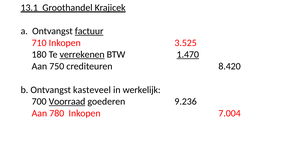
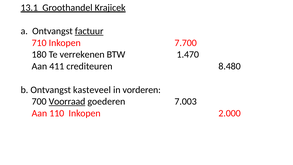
3.525: 3.525 -> 7.700
verrekenen underline: present -> none
1.470 underline: present -> none
750: 750 -> 411
8.420: 8.420 -> 8.480
werkelijk: werkelijk -> vorderen
9.236: 9.236 -> 7.003
780: 780 -> 110
7.004: 7.004 -> 2.000
